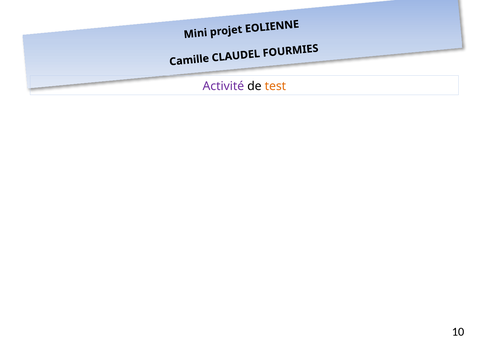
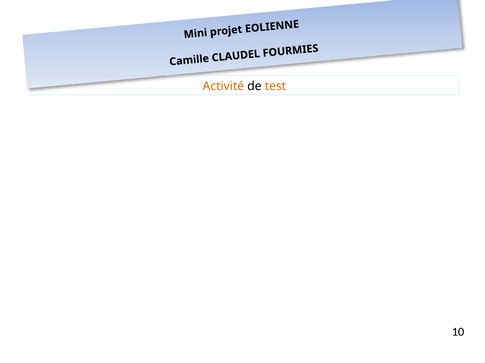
Activité colour: purple -> orange
